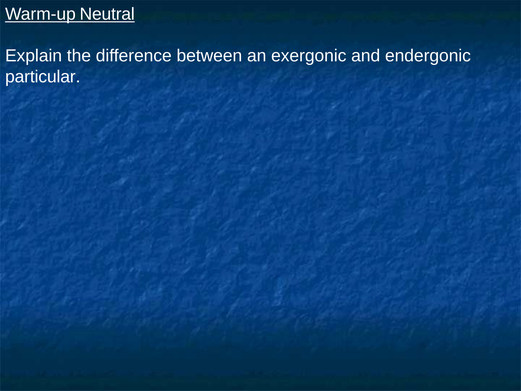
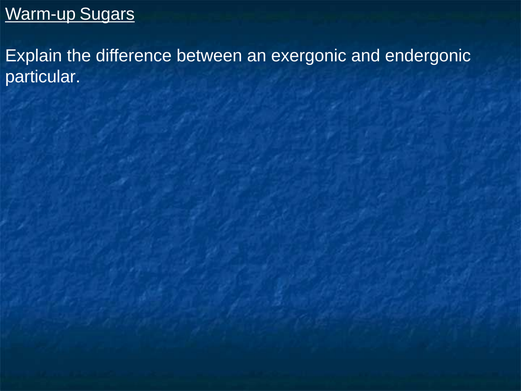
Neutral: Neutral -> Sugars
